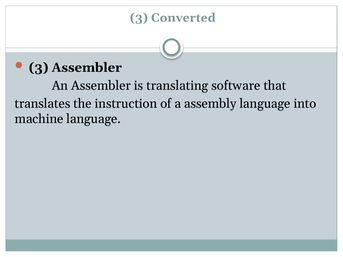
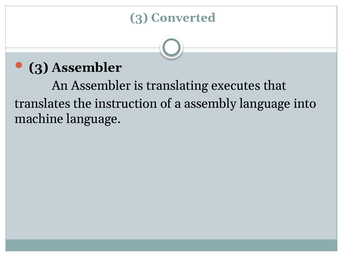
software: software -> executes
